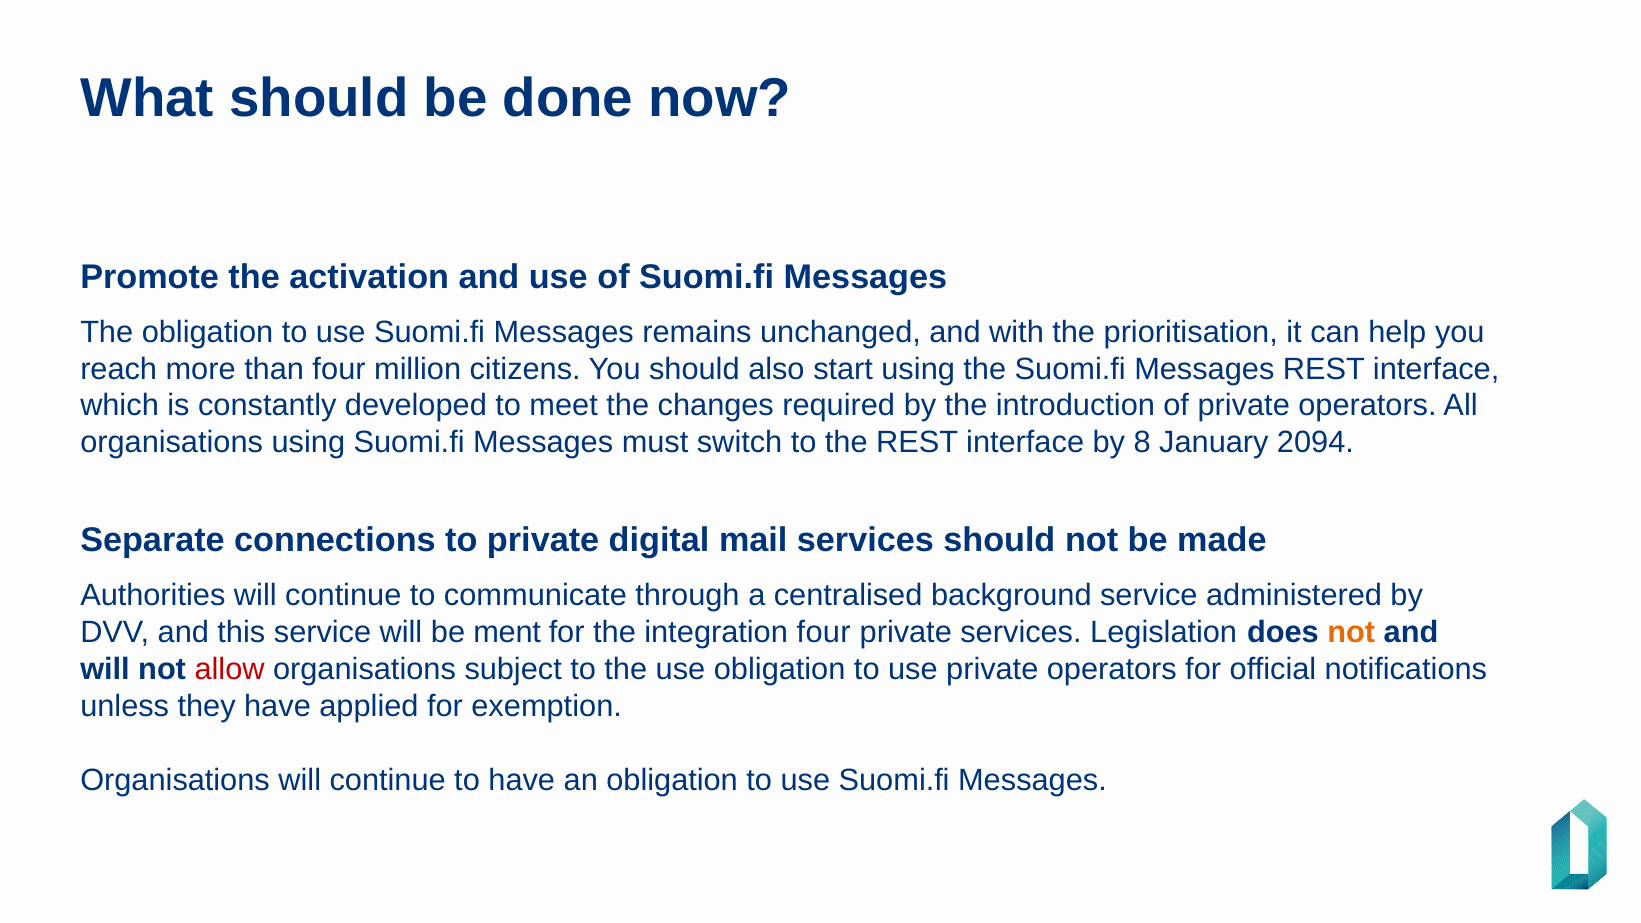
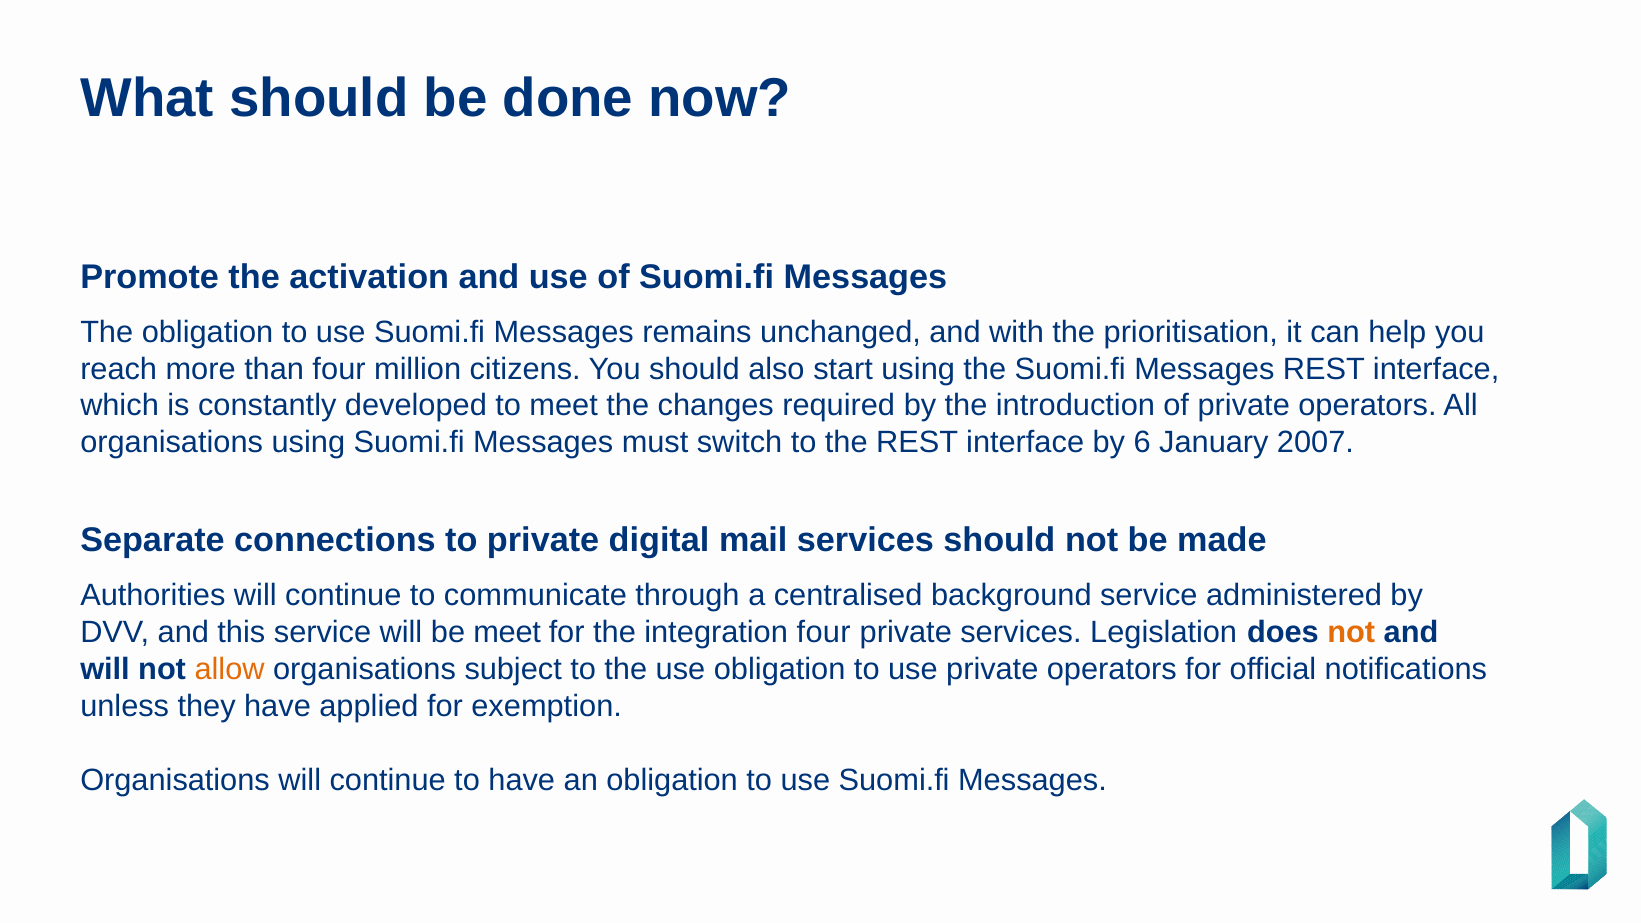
8: 8 -> 6
2094: 2094 -> 2007
be ment: ment -> meet
allow colour: red -> orange
